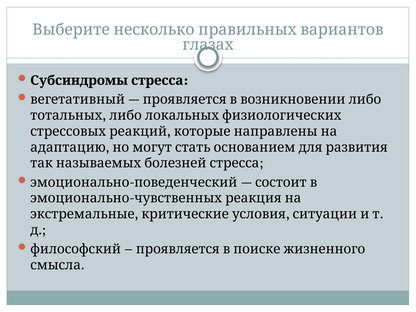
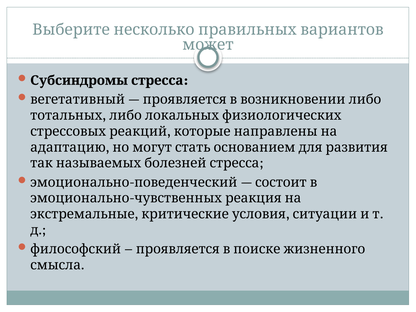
глазах: глазах -> может
